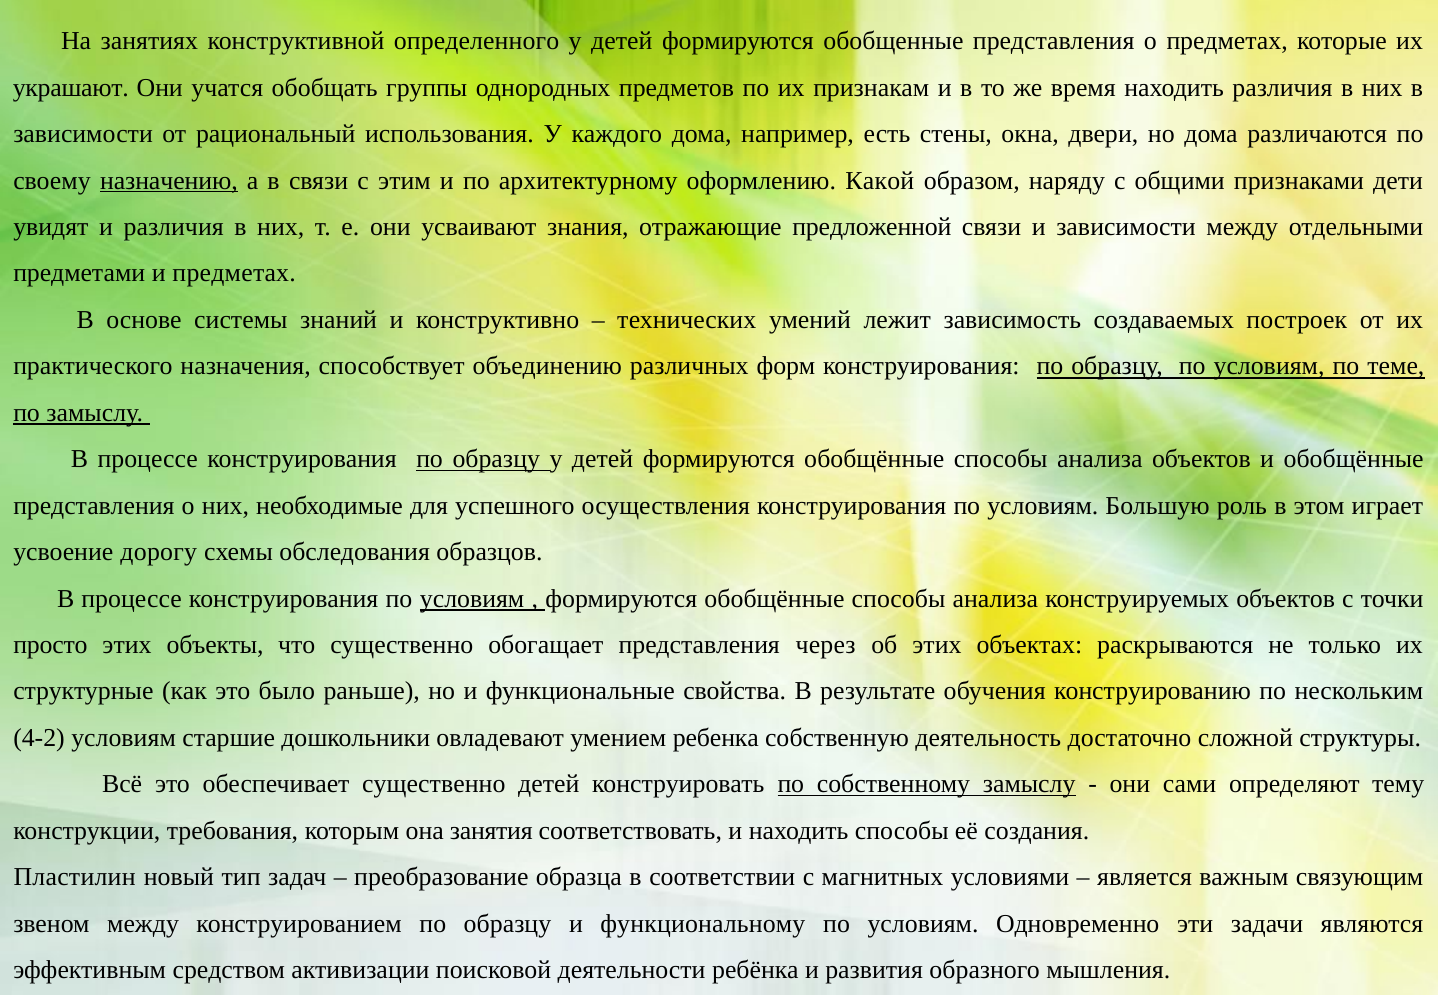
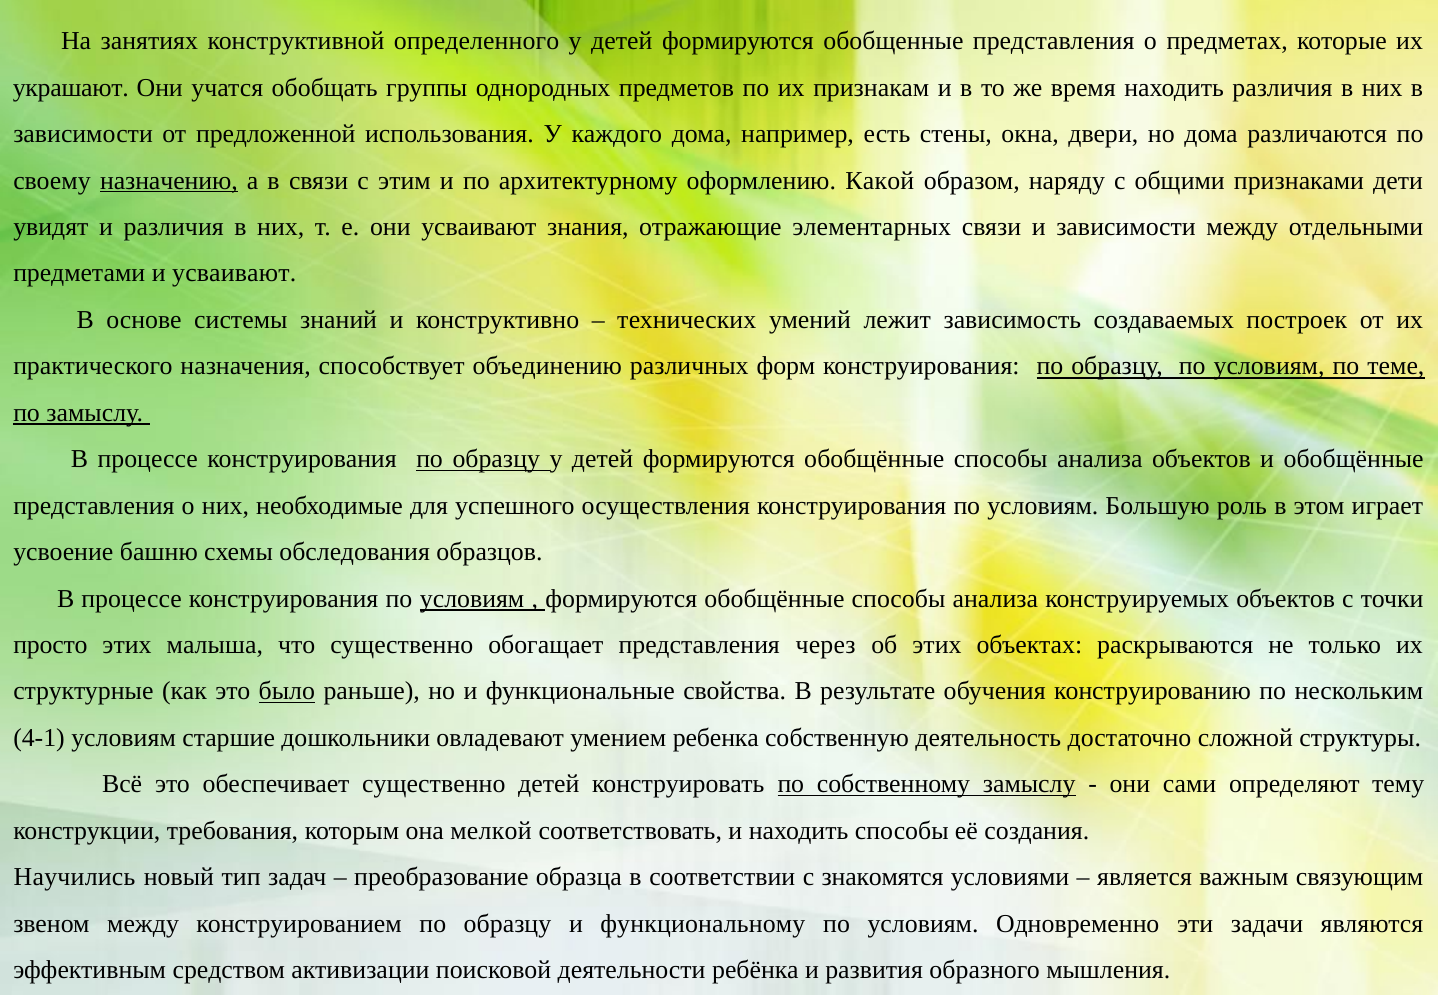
рациональный: рациональный -> предложенной
предложенной: предложенной -> элементарных
и предметах: предметах -> усваивают
дорогу: дорогу -> башню
объекты: объекты -> малыша
было underline: none -> present
4-2: 4-2 -> 4-1
занятия: занятия -> мелкой
Пластилин: Пластилин -> Научились
магнитных: магнитных -> знакомятся
